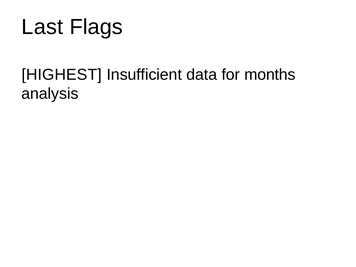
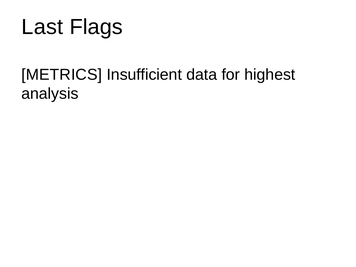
HIGHEST: HIGHEST -> METRICS
months: months -> highest
